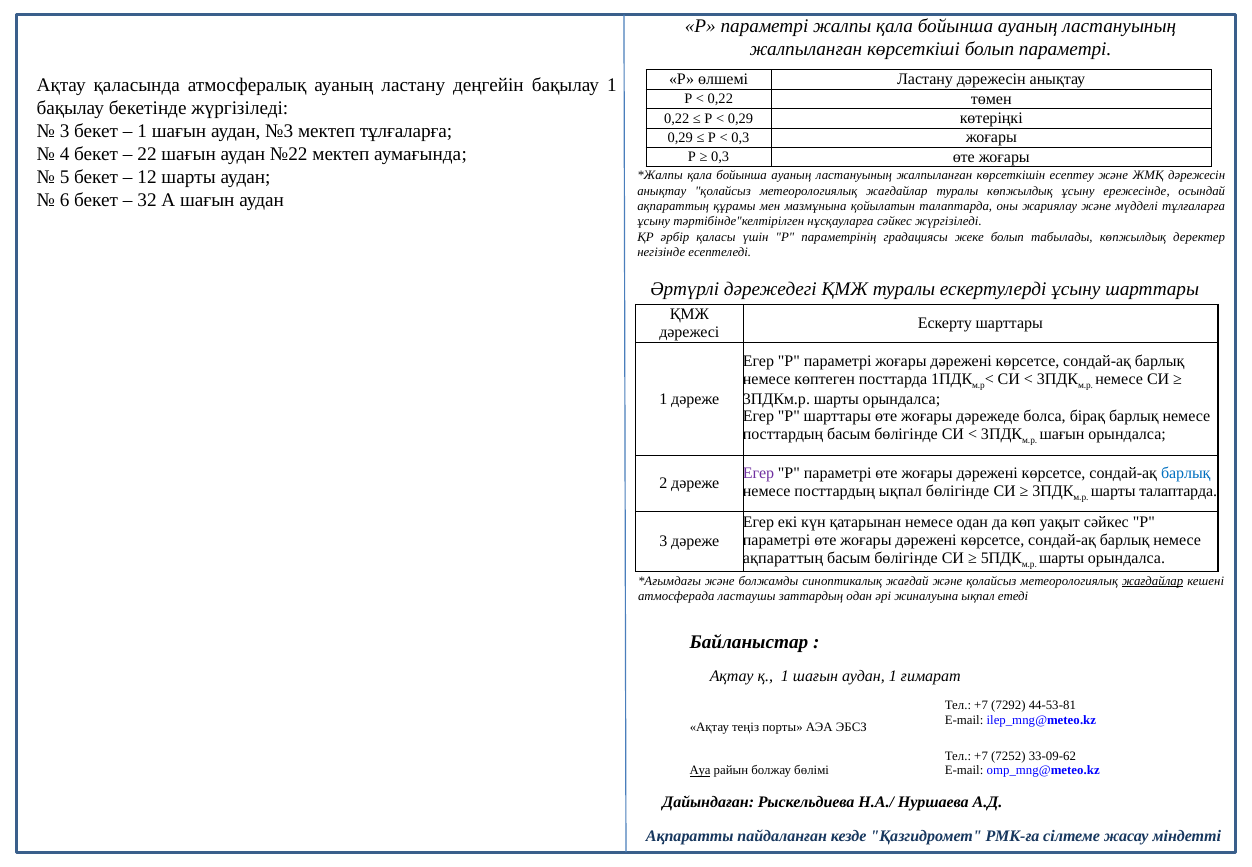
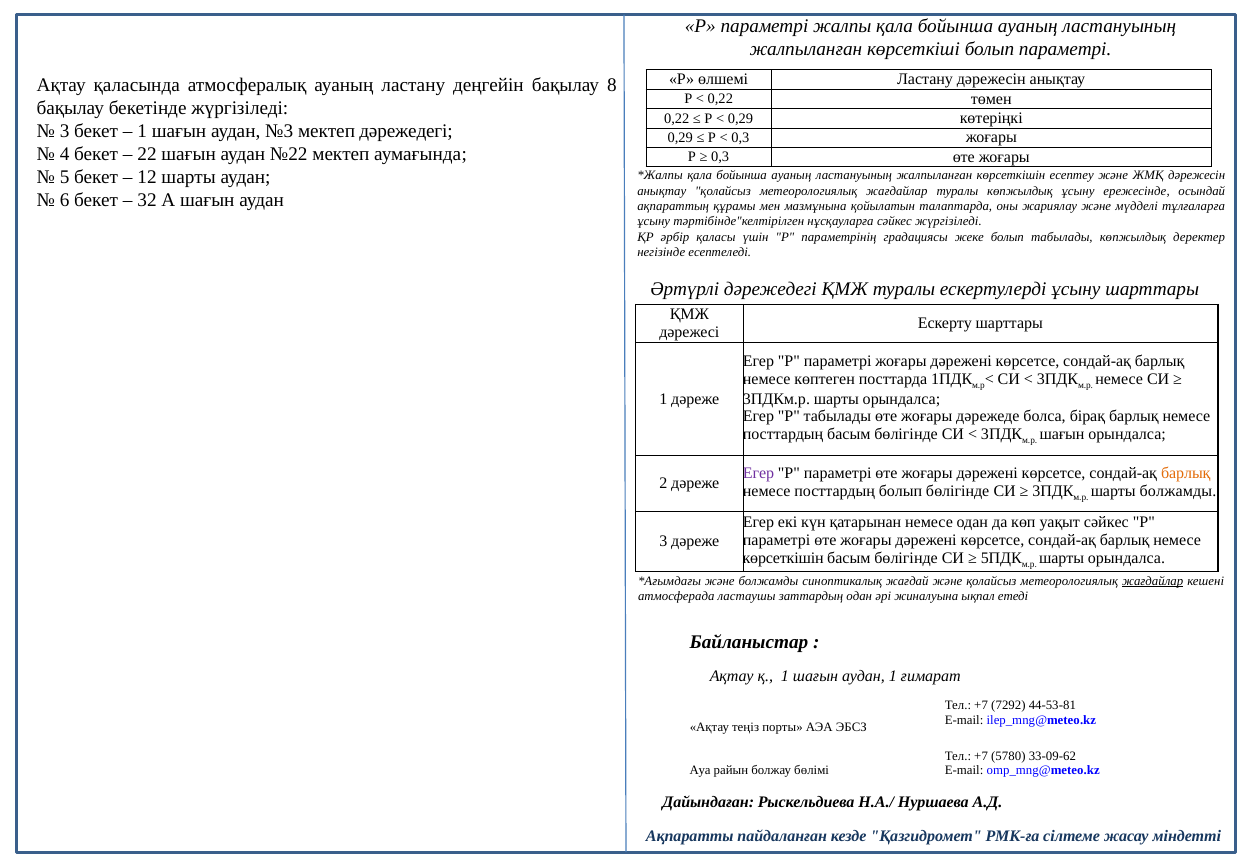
бақылау 1: 1 -> 8
мектеп тұлғаларға: тұлғаларға -> дәрежедегі
P шарттары: шарттары -> табылады
барлық at (1186, 473) colour: blue -> orange
посттардың ықпал: ықпал -> болып
шарты талаптарда: талаптарда -> болжамды
ақпараттың at (783, 558): ақпараттың -> көрсеткішін
7252: 7252 -> 5780
Ауа underline: present -> none
